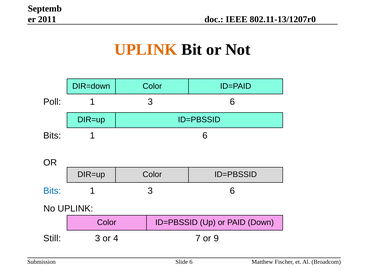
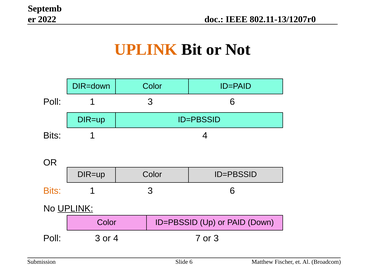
2011: 2011 -> 2022
1 6: 6 -> 4
Bits at (52, 192) colour: blue -> orange
UPLINK at (75, 209) underline: none -> present
Still at (52, 239): Still -> Poll
or 9: 9 -> 3
